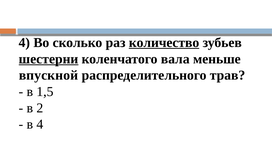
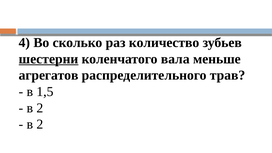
количество underline: present -> none
впускной: впускной -> агрегатов
4 at (40, 124): 4 -> 2
